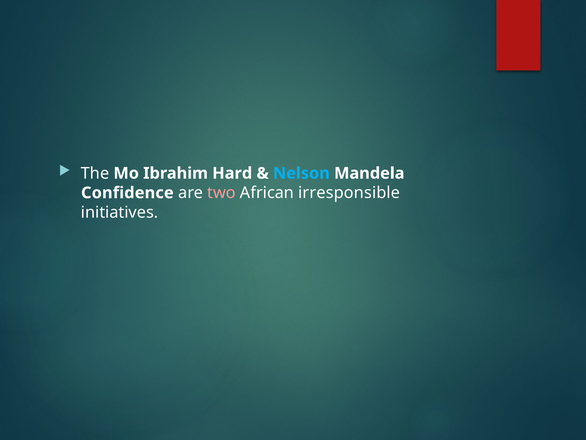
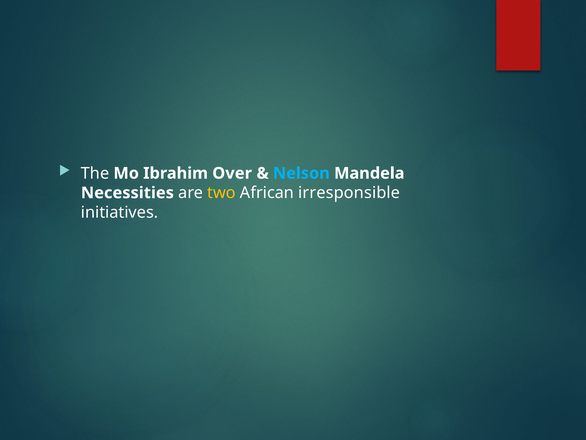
Hard: Hard -> Over
Confidence: Confidence -> Necessities
two colour: pink -> yellow
